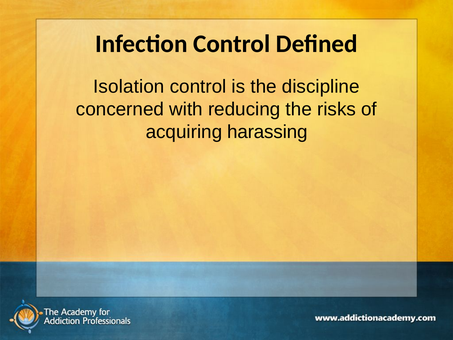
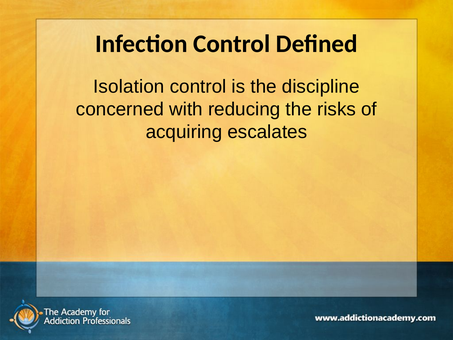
harassing: harassing -> escalates
